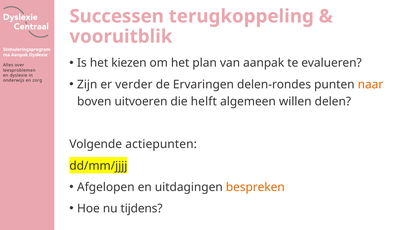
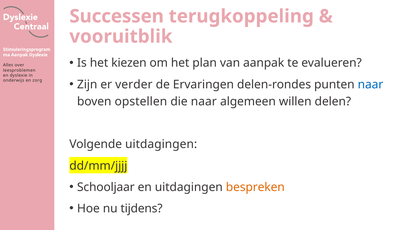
naar at (371, 84) colour: orange -> blue
uitvoeren: uitvoeren -> opstellen
die helft: helft -> naar
Volgende actiepunten: actiepunten -> uitdagingen
Afgelopen: Afgelopen -> Schooljaar
